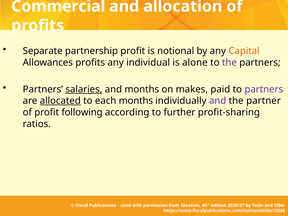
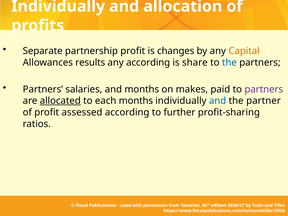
Commercial at (58, 6): Commercial -> Individually
notional: notional -> changes
Allowances profits: profits -> results
any individual: individual -> according
alone: alone -> share
the at (229, 62) colour: purple -> blue
salaries underline: present -> none
and at (218, 101) colour: purple -> blue
following: following -> assessed
